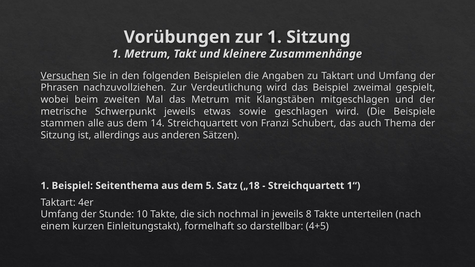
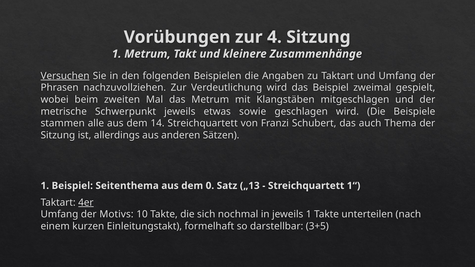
zur 1: 1 -> 4
5: 5 -> 0
„18: „18 -> „13
4er underline: none -> present
Stunde: Stunde -> Motivs
jeweils 8: 8 -> 1
4+5: 4+5 -> 3+5
